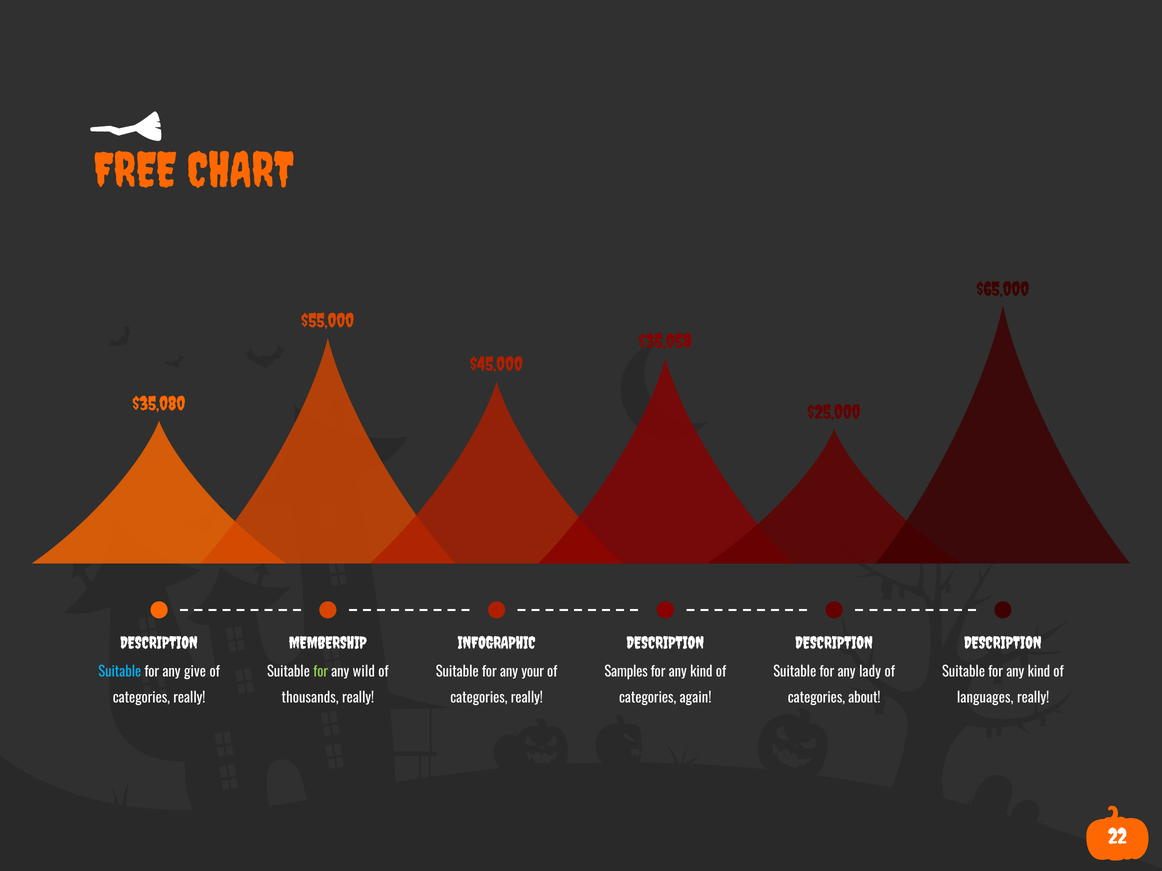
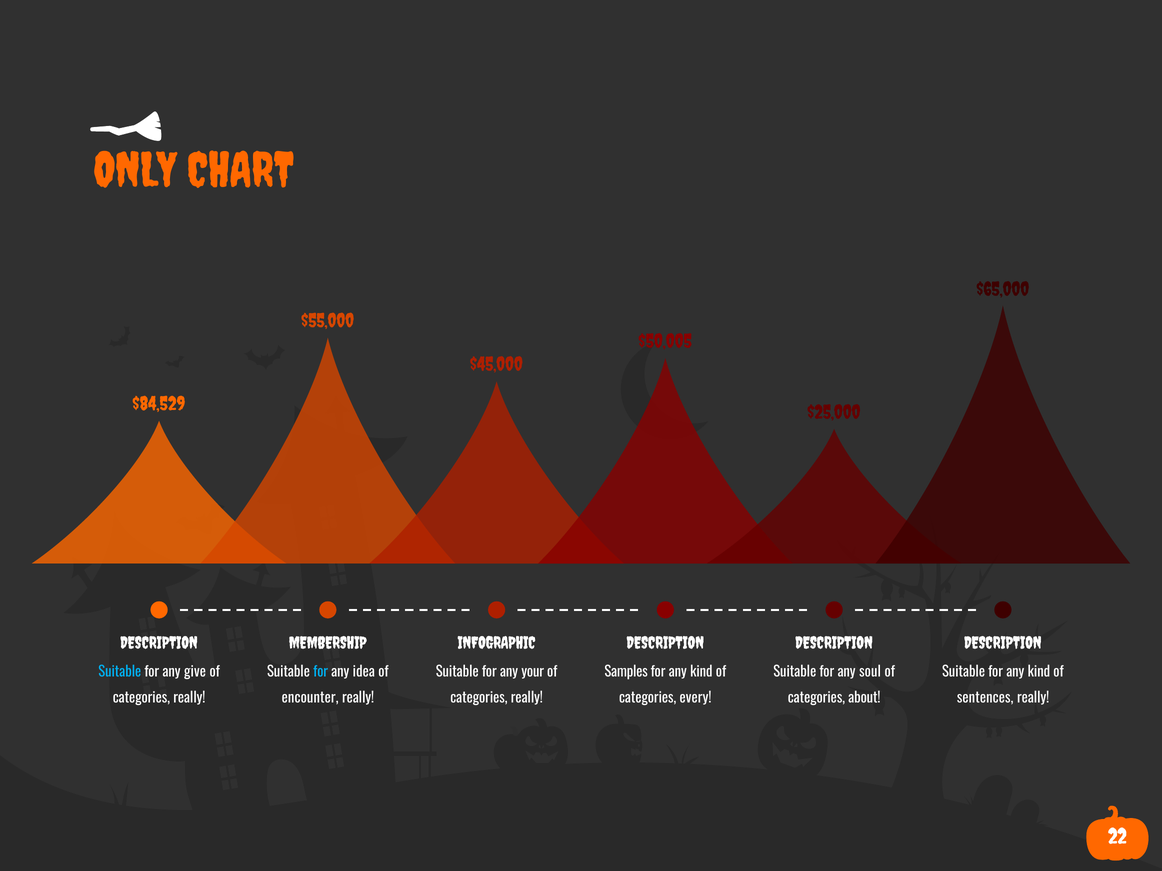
FREE: FREE -> ONLY
$35,058: $35,058 -> $50,005
$35,080: $35,080 -> $84,529
for at (321, 672) colour: light green -> light blue
wild: wild -> idea
lady: lady -> soul
thousands: thousands -> encounter
again: again -> every
languages: languages -> sentences
